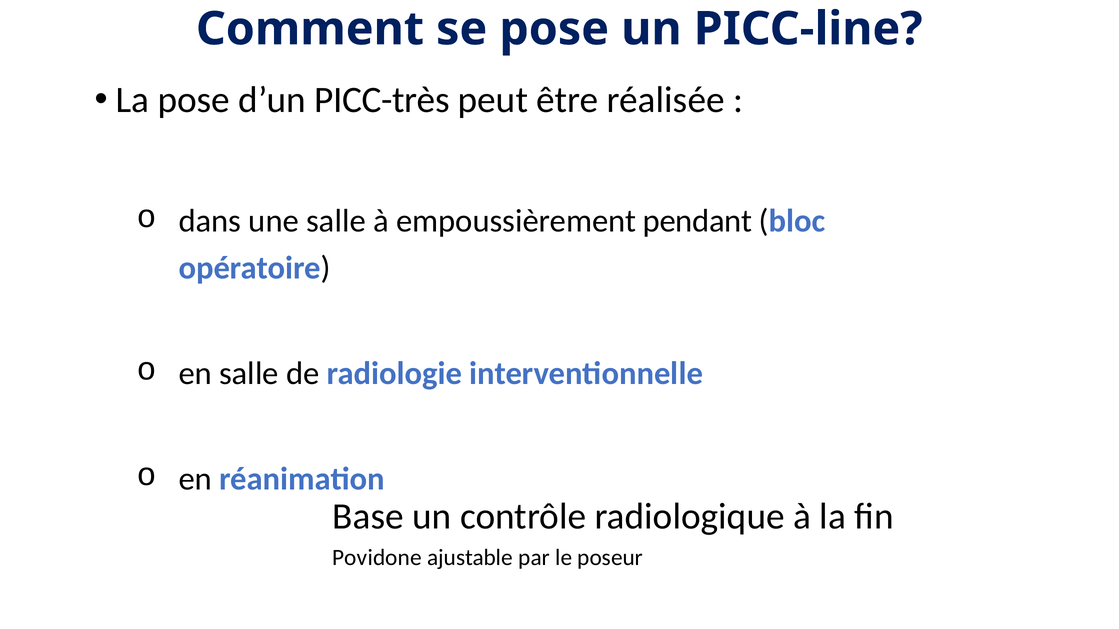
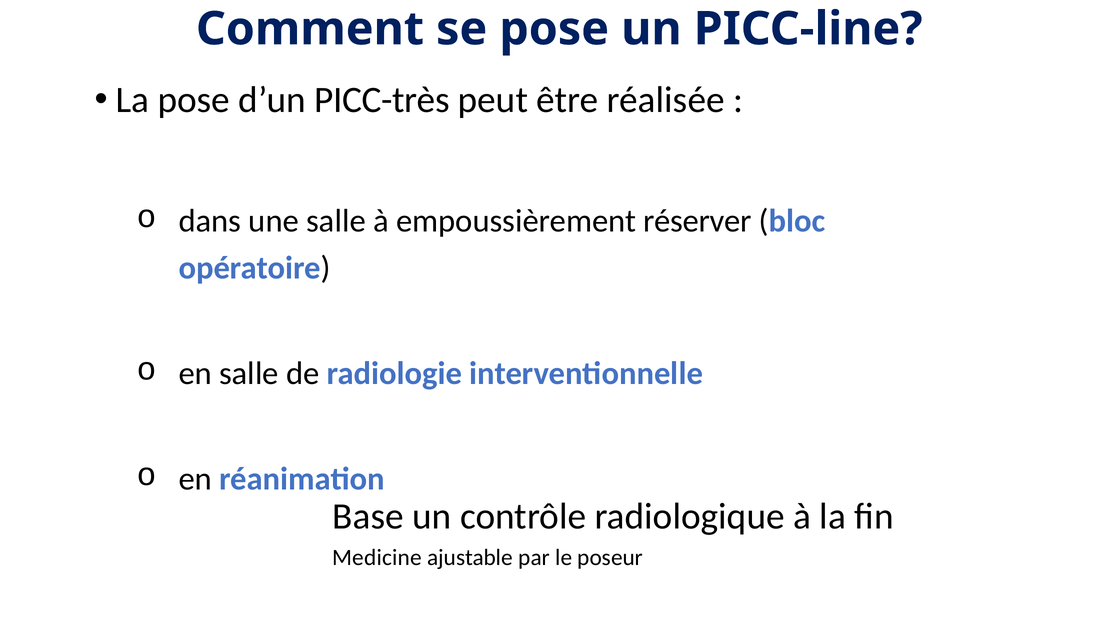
pendant: pendant -> réserver
Povidone: Povidone -> Medicine
